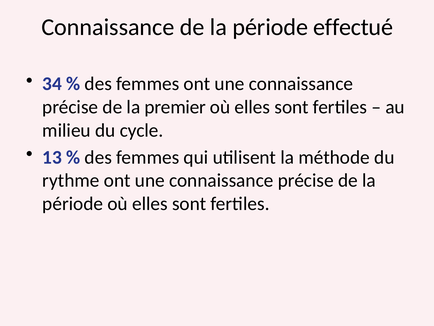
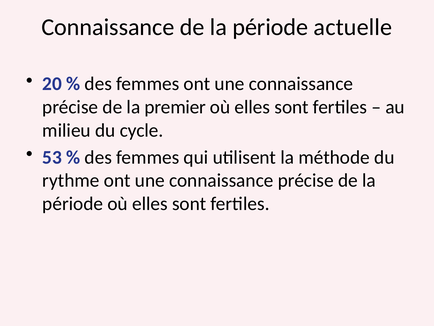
effectué: effectué -> actuelle
34: 34 -> 20
13: 13 -> 53
